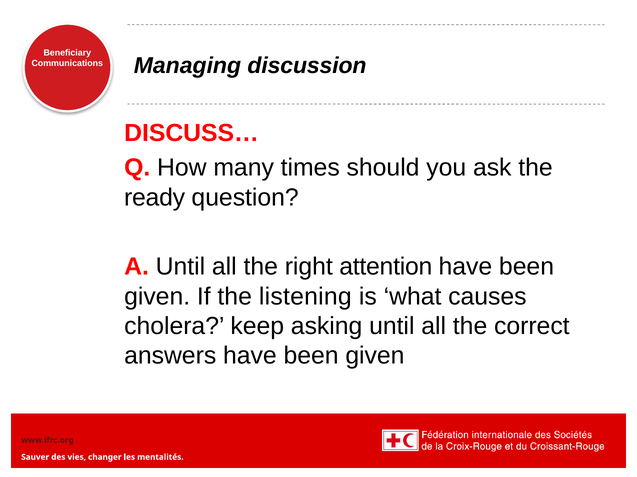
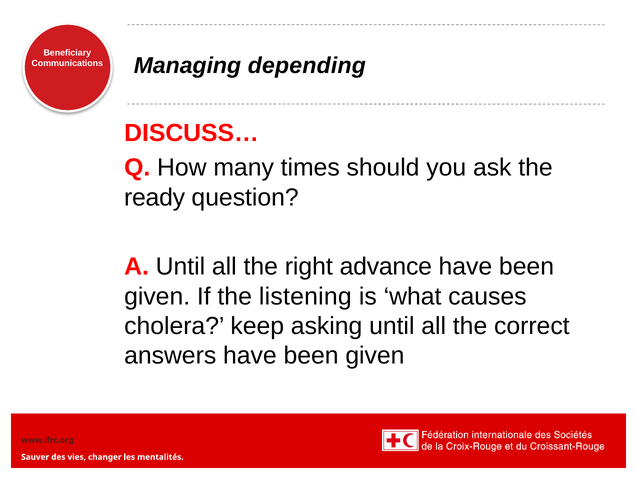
discussion: discussion -> depending
attention: attention -> advance
